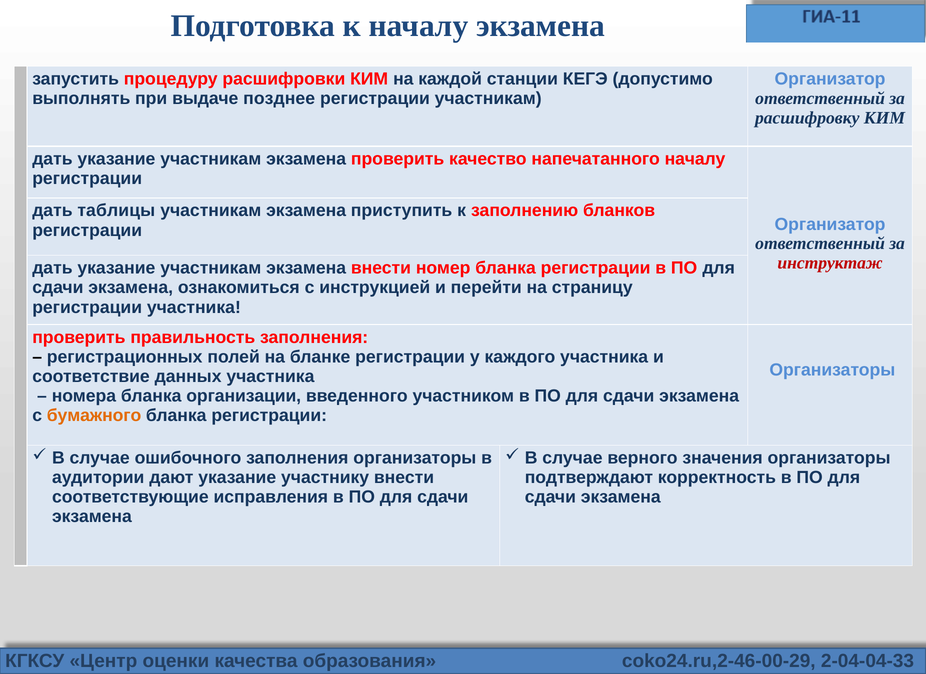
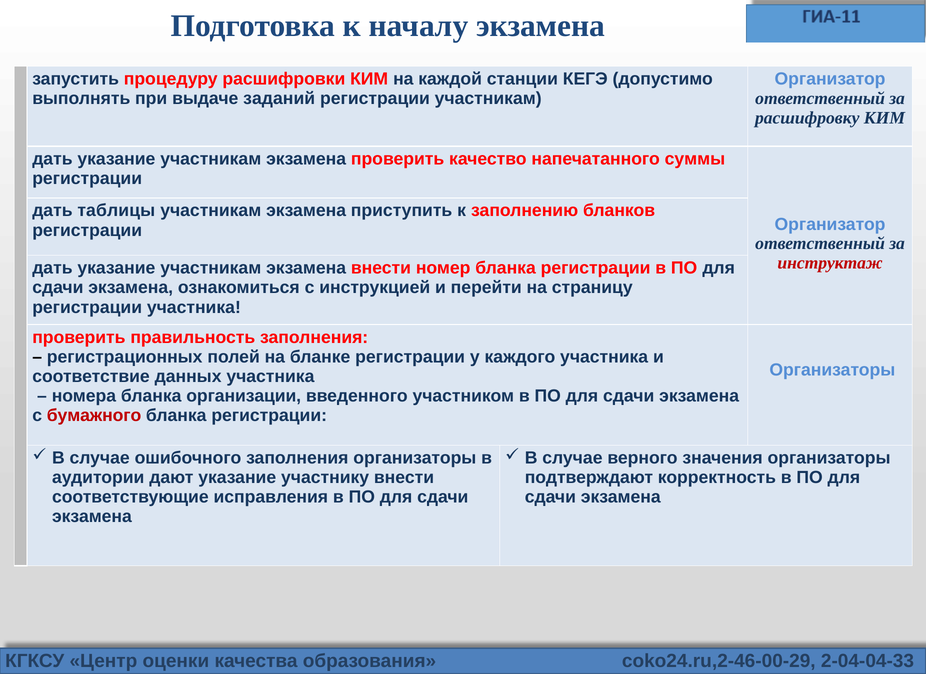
позднее: позднее -> заданий
напечатанного началу: началу -> суммы
бумажного colour: orange -> red
